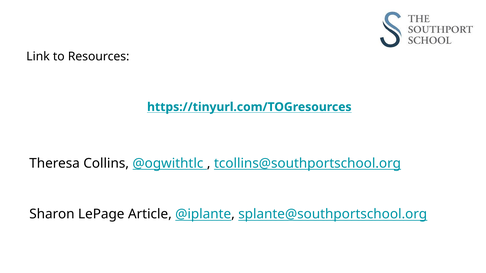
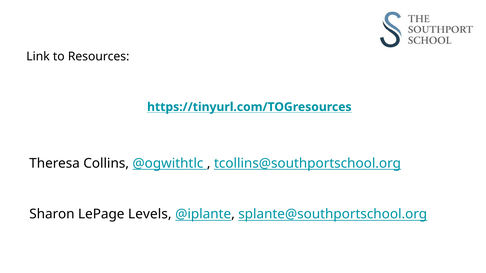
Article: Article -> Levels
